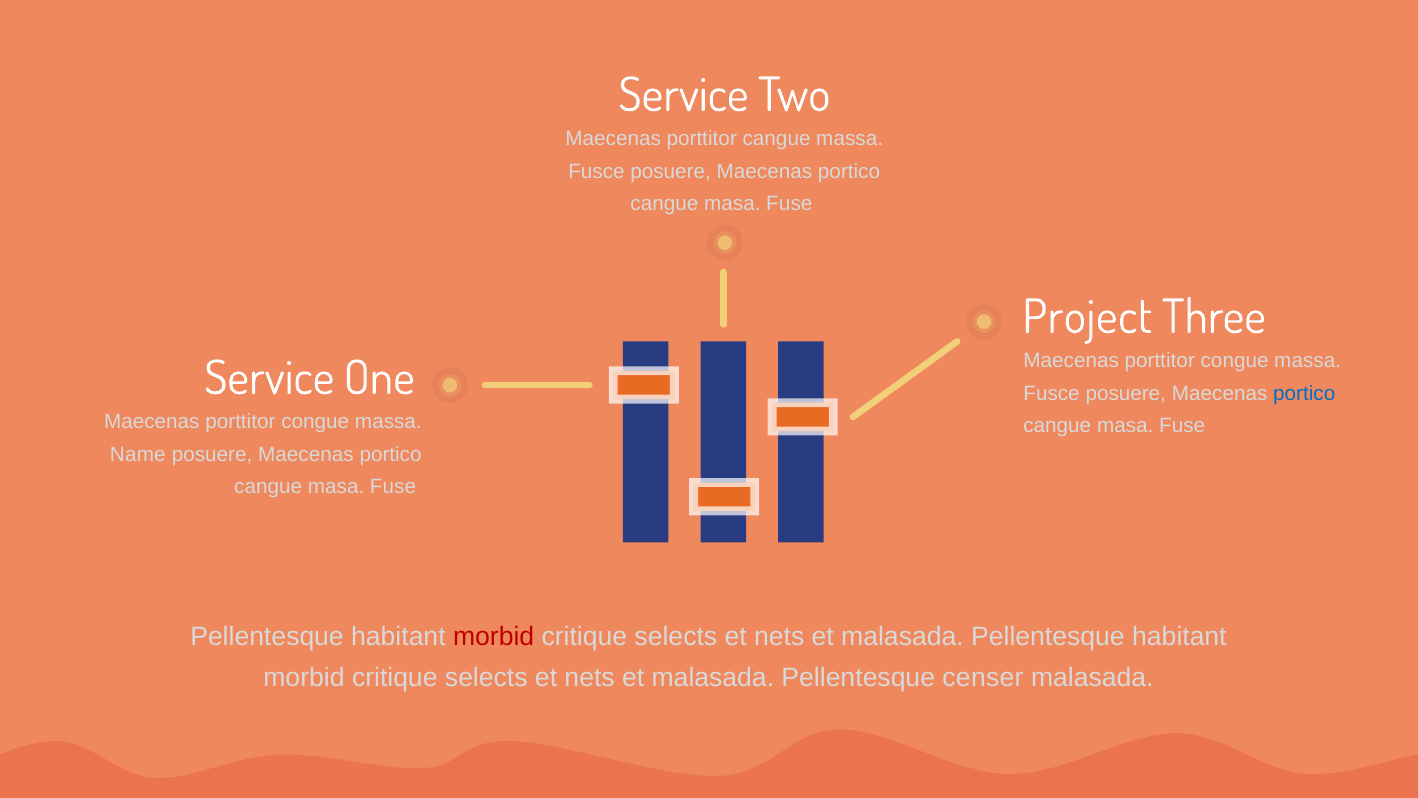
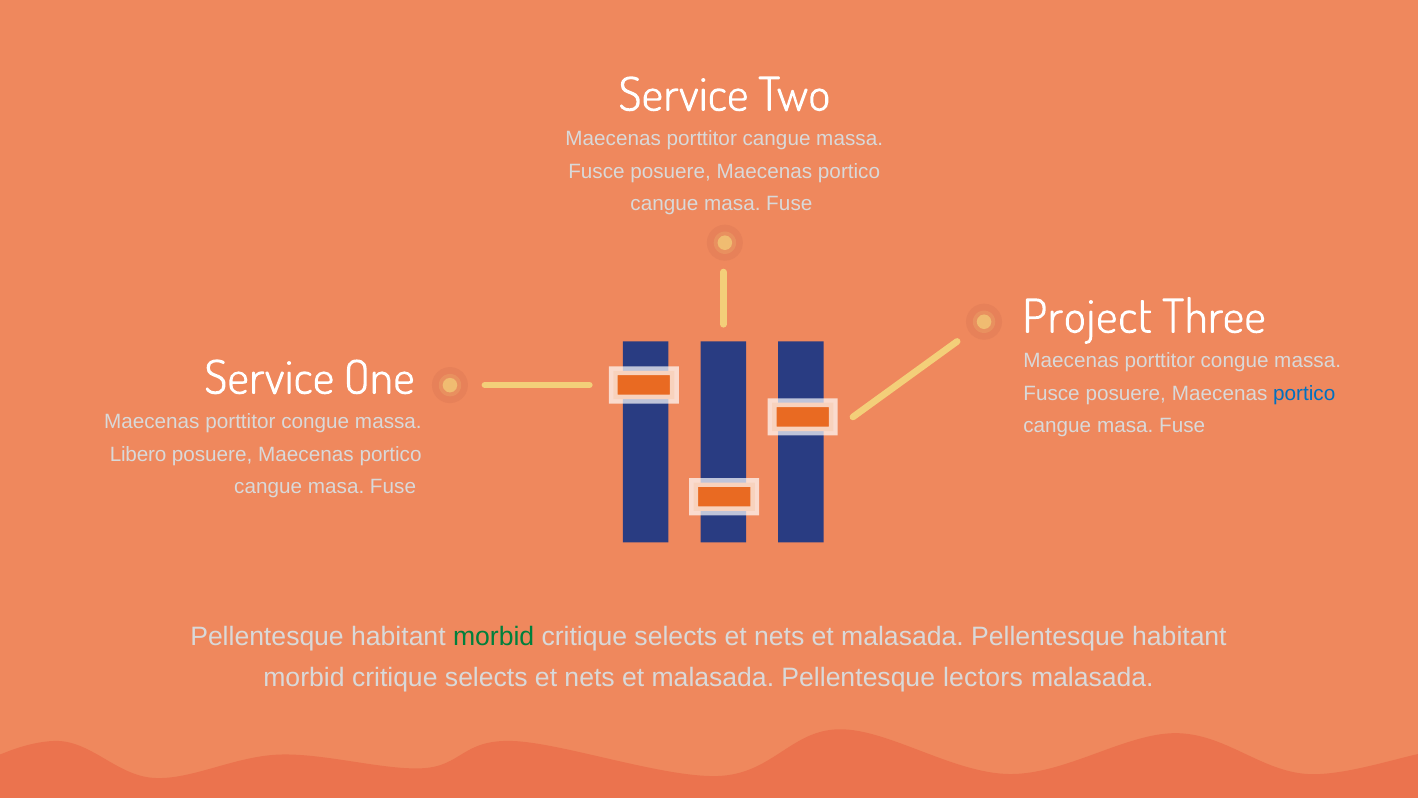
Name: Name -> Libero
morbid at (494, 636) colour: red -> green
censer: censer -> lectors
